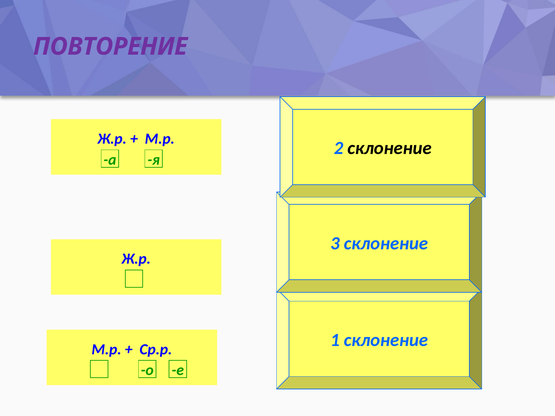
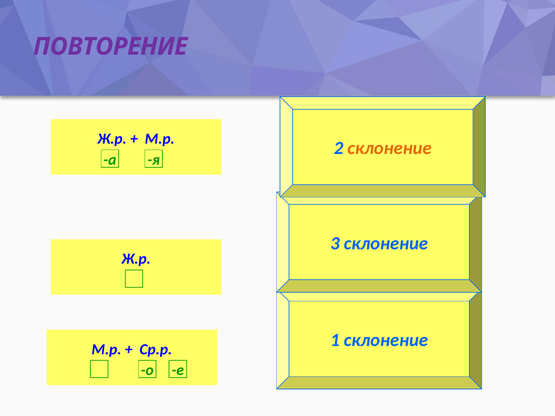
склонение at (389, 148) colour: black -> orange
